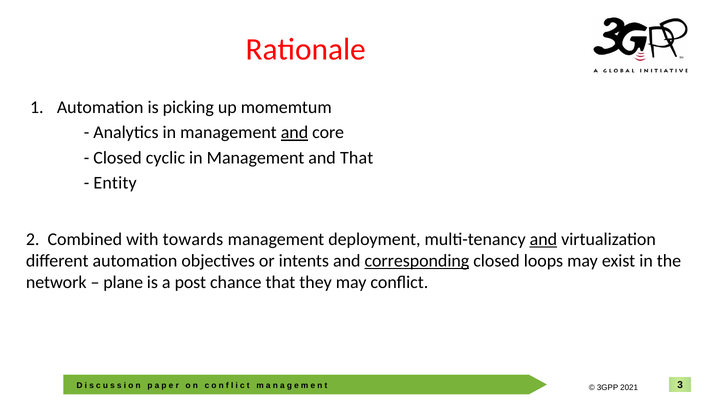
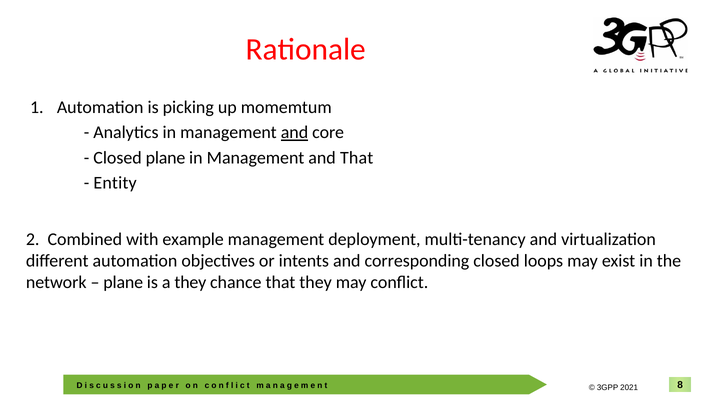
Closed cyclic: cyclic -> plane
towards: towards -> example
and at (543, 239) underline: present -> none
corresponding underline: present -> none
a post: post -> they
3: 3 -> 8
